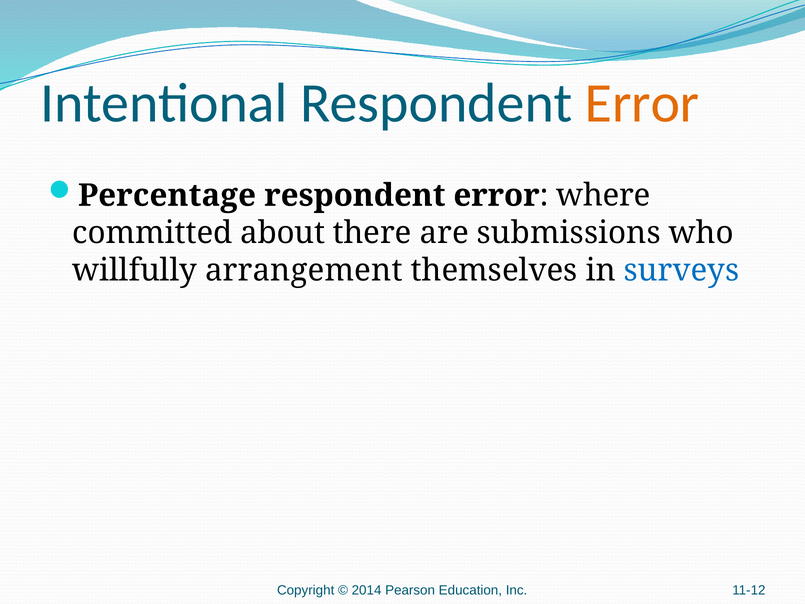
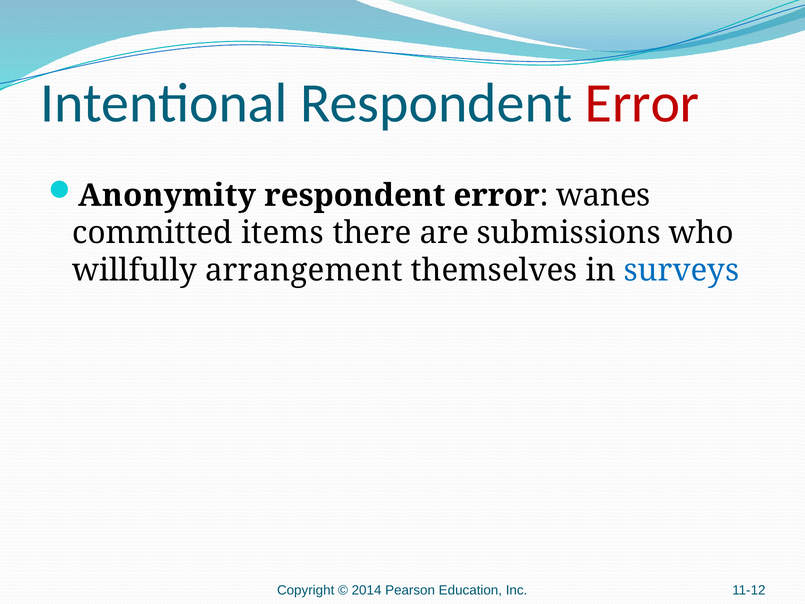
Error at (642, 103) colour: orange -> red
Percentage: Percentage -> Anonymity
where: where -> wanes
about: about -> items
